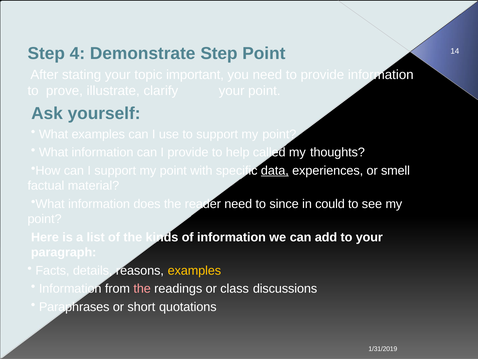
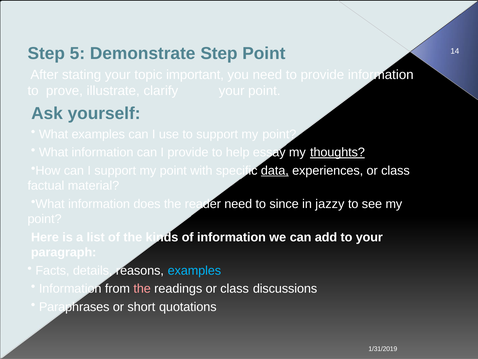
4: 4 -> 5
called: called -> essay
thoughts underline: none -> present
experiences or smell: smell -> class
could: could -> jazzy
examples at (194, 270) colour: yellow -> light blue
